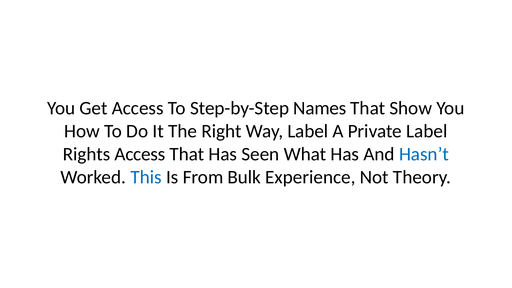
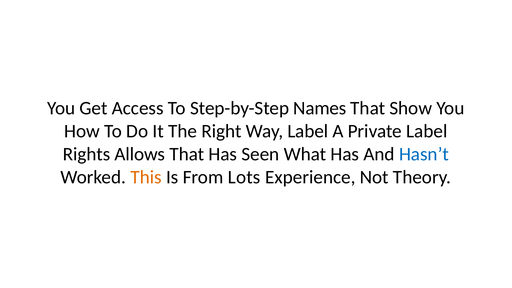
Rights Access: Access -> Allows
This colour: blue -> orange
Bulk: Bulk -> Lots
